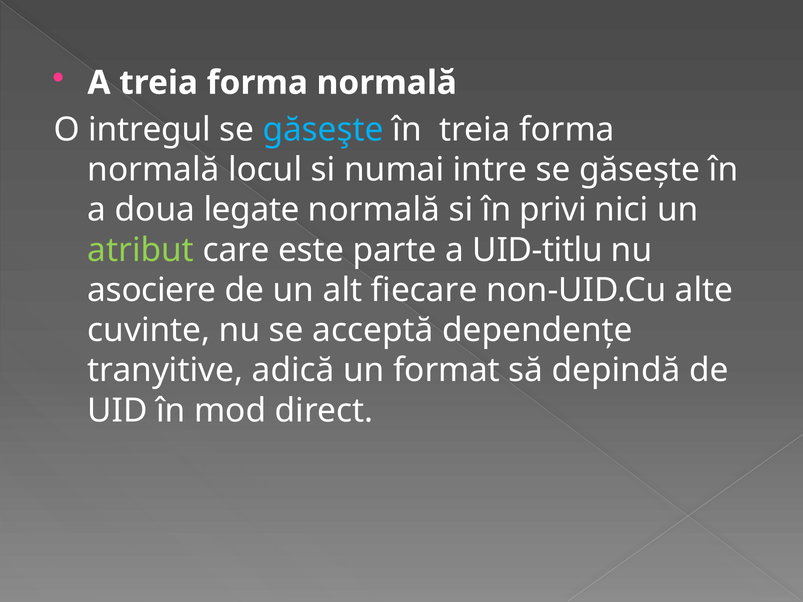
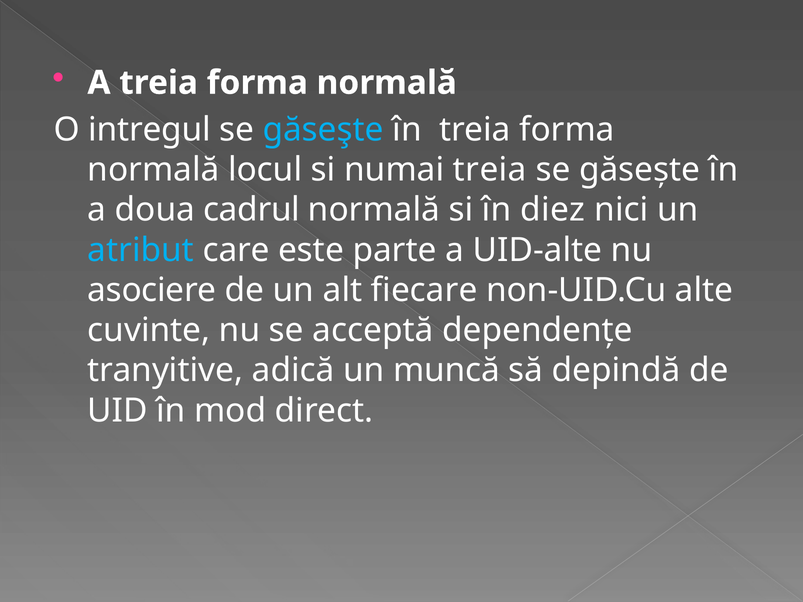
numai intre: intre -> treia
legate: legate -> cadrul
privi: privi -> diez
atribut colour: light green -> light blue
UID-titlu: UID-titlu -> UID-alte
format: format -> muncă
